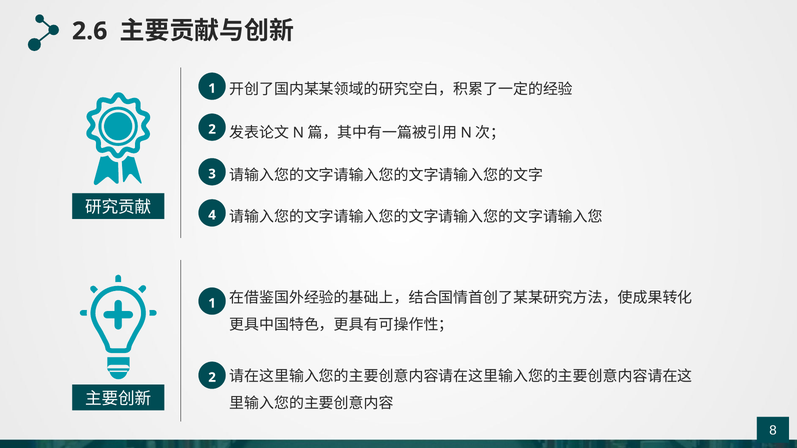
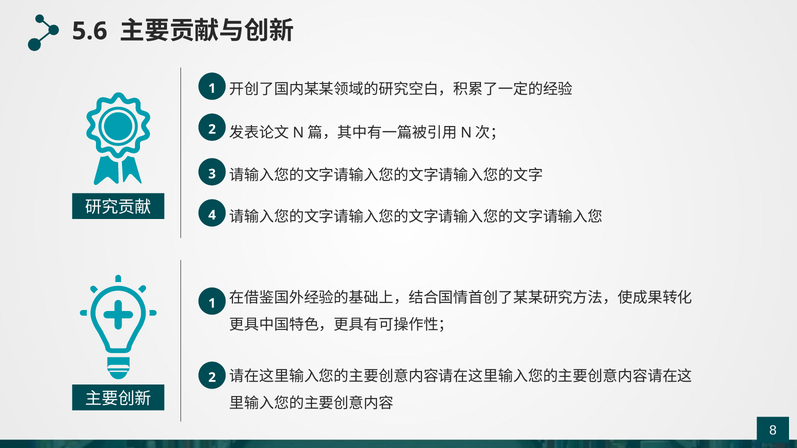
2.6: 2.6 -> 5.6
